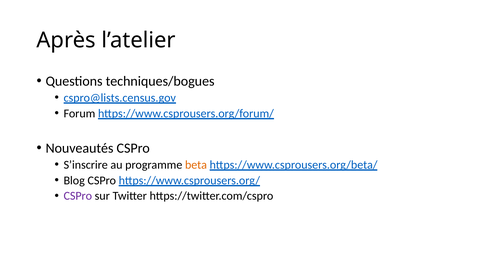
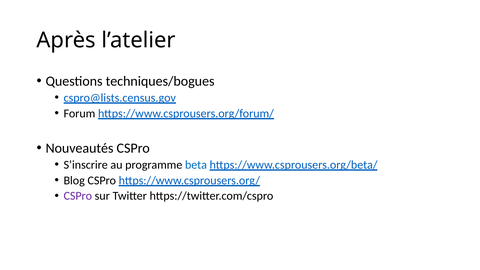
beta colour: orange -> blue
